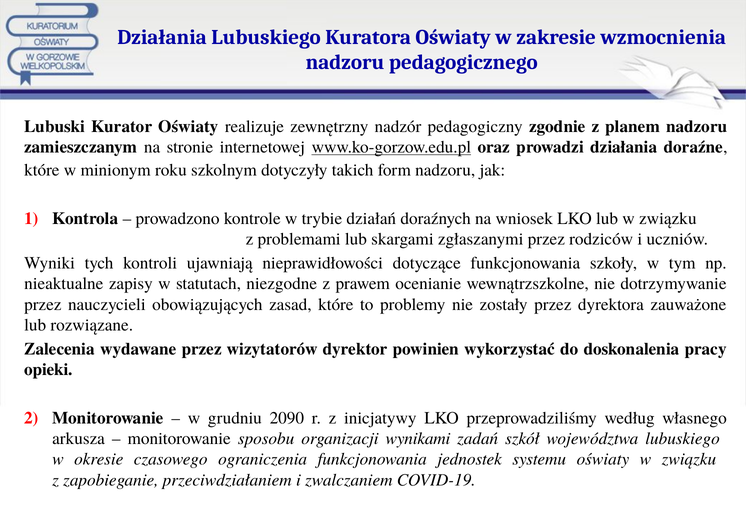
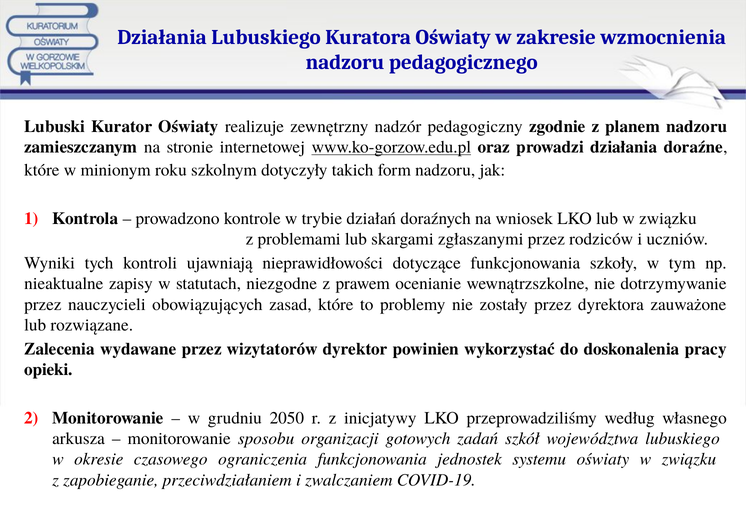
2090: 2090 -> 2050
wynikami: wynikami -> gotowych
